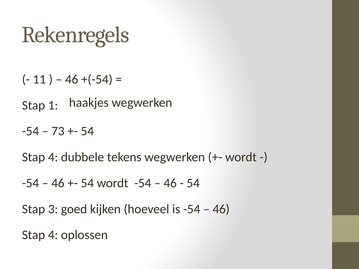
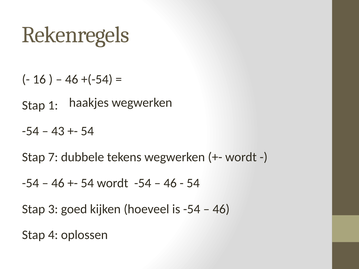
11: 11 -> 16
73: 73 -> 43
4 at (53, 157): 4 -> 7
